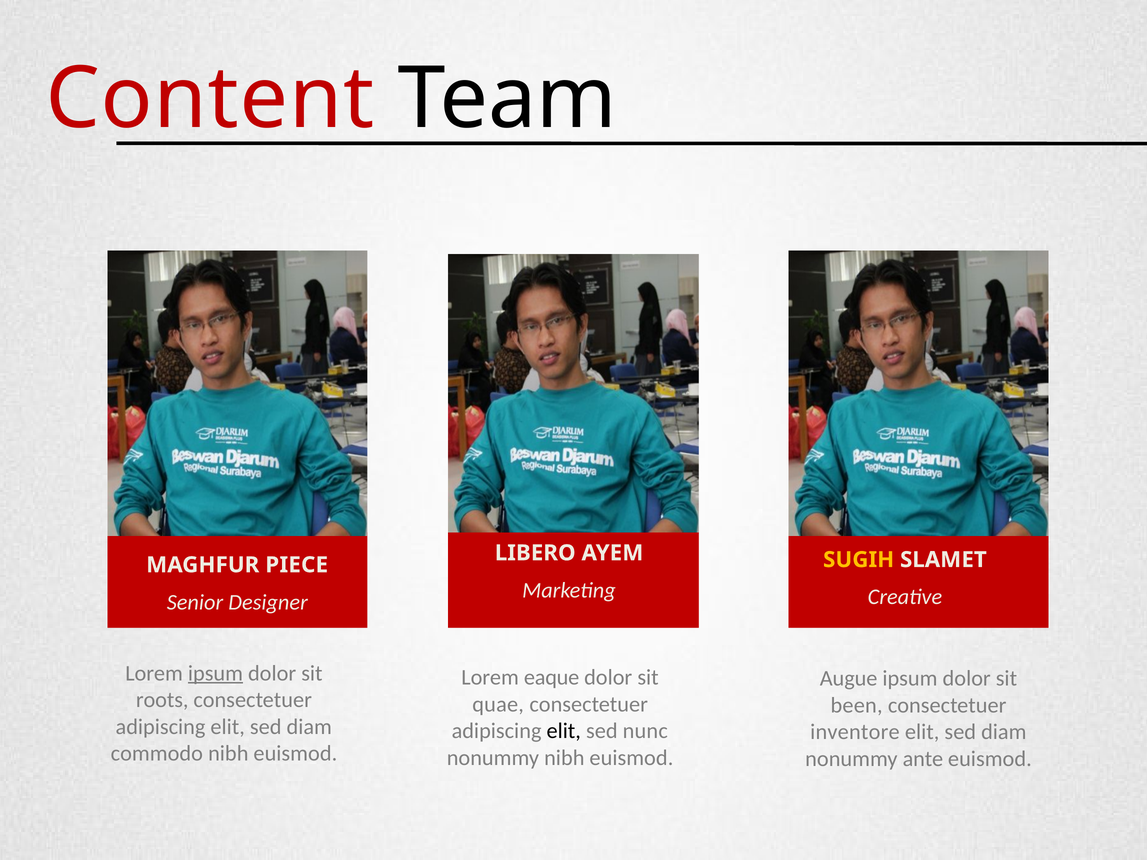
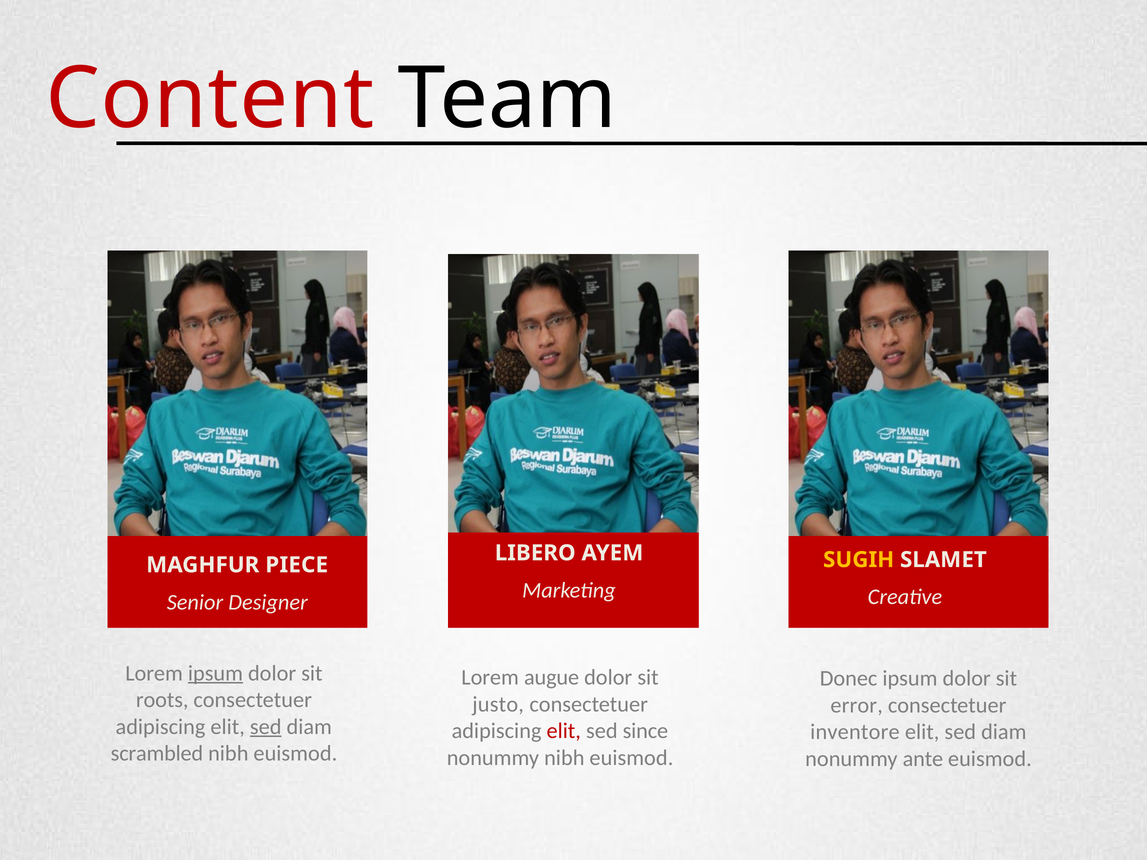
eaque: eaque -> augue
Augue: Augue -> Donec
quae: quae -> justo
been: been -> error
sed at (266, 727) underline: none -> present
elit at (564, 731) colour: black -> red
nunc: nunc -> since
commodo: commodo -> scrambled
